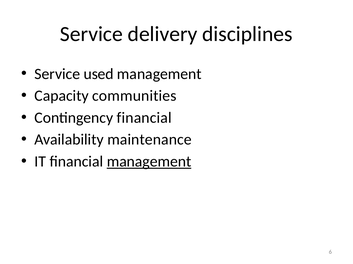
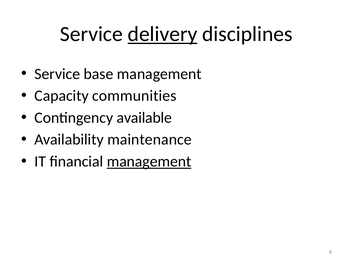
delivery underline: none -> present
used: used -> base
Contingency financial: financial -> available
